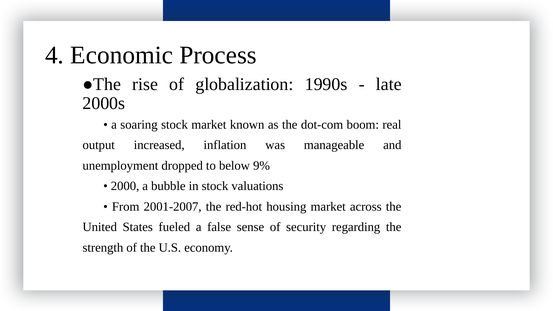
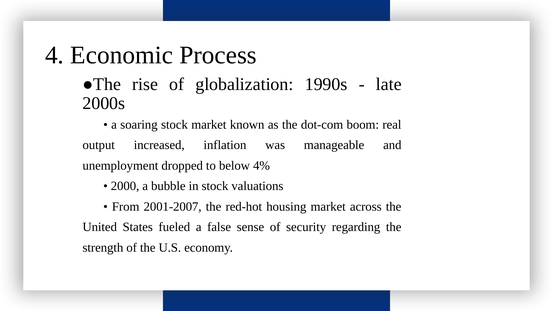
9%: 9% -> 4%
